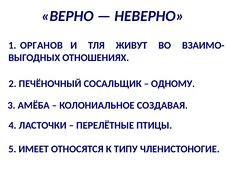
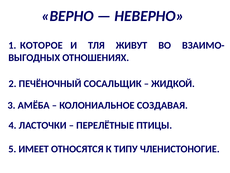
ОРГАНОВ: ОРГАНОВ -> КОТОРОЕ
ОДНОМУ: ОДНОМУ -> ЖИДКОЙ
